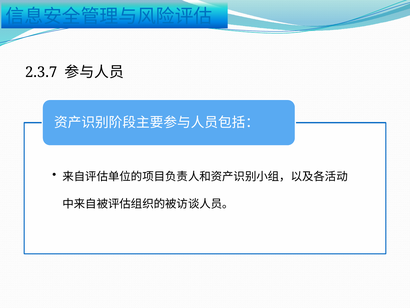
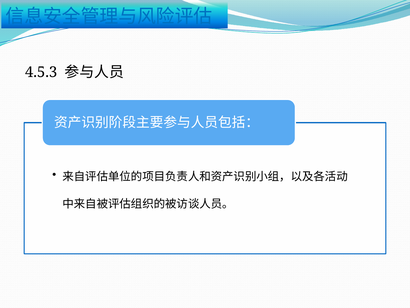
2.3.7: 2.3.7 -> 4.5.3
